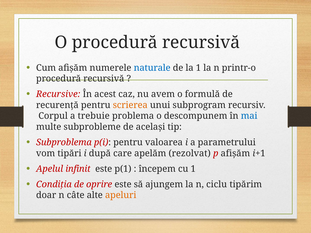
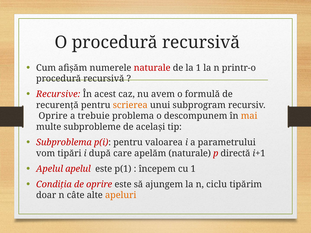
naturale at (152, 68) colour: blue -> red
Corpul at (53, 116): Corpul -> Oprire
mai colour: blue -> orange
apelăm rezolvat: rezolvat -> naturale
p afişăm: afişăm -> directă
Apelul infinit: infinit -> apelul
